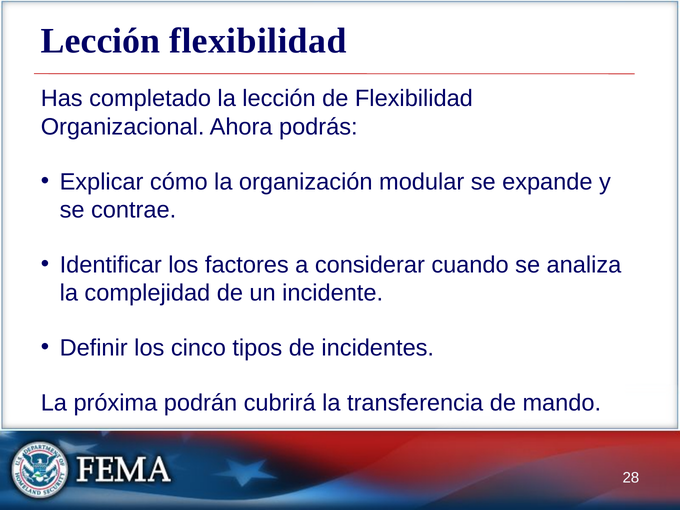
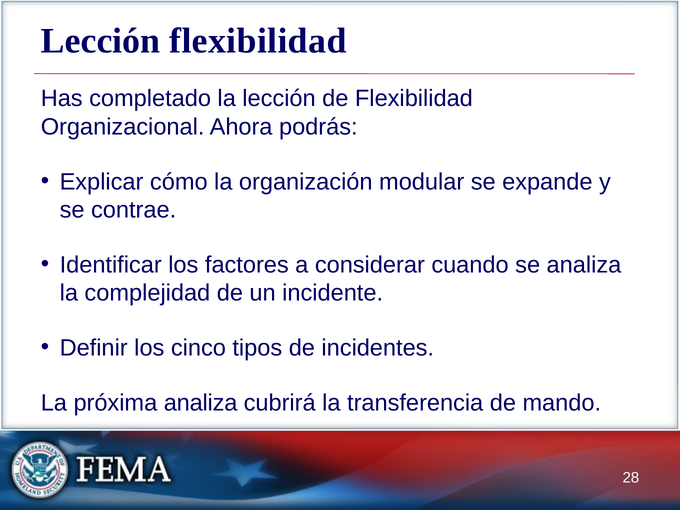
próxima podrán: podrán -> analiza
